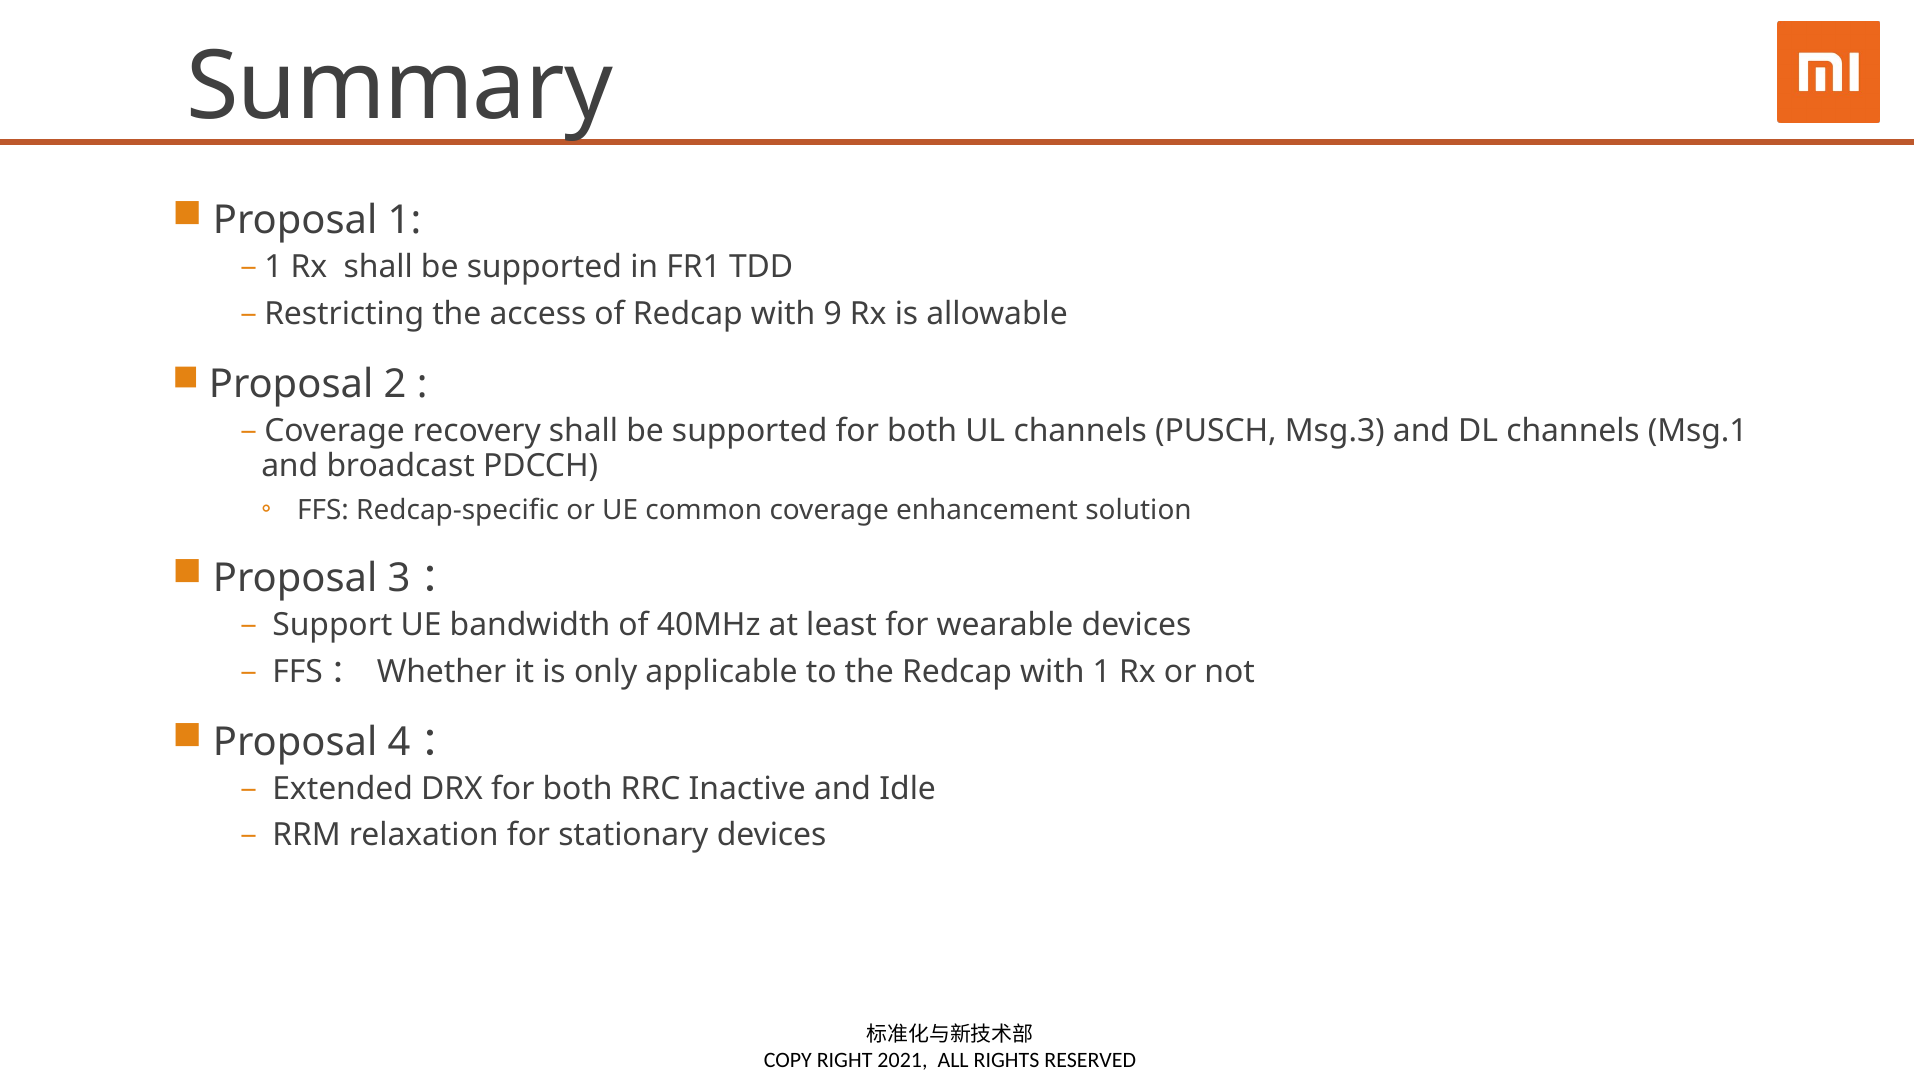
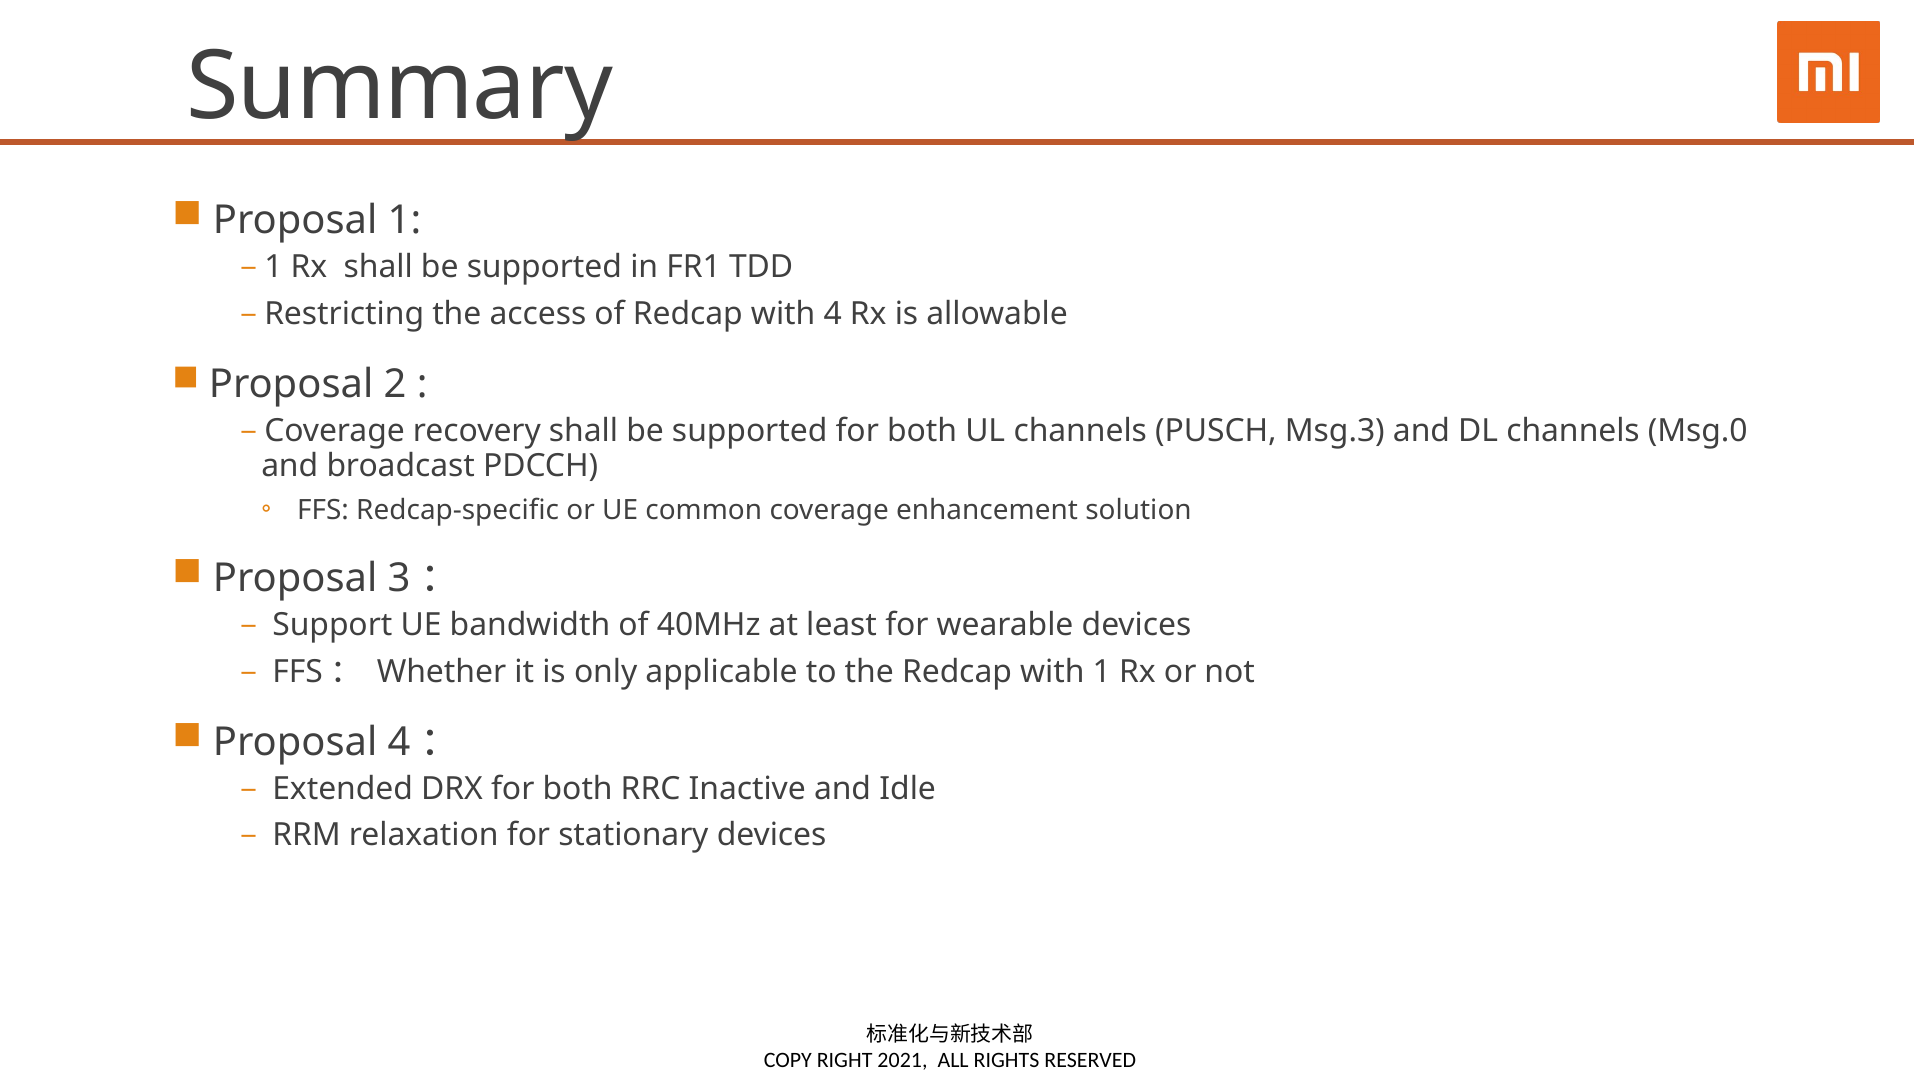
with 9: 9 -> 4
Msg.1: Msg.1 -> Msg.0
